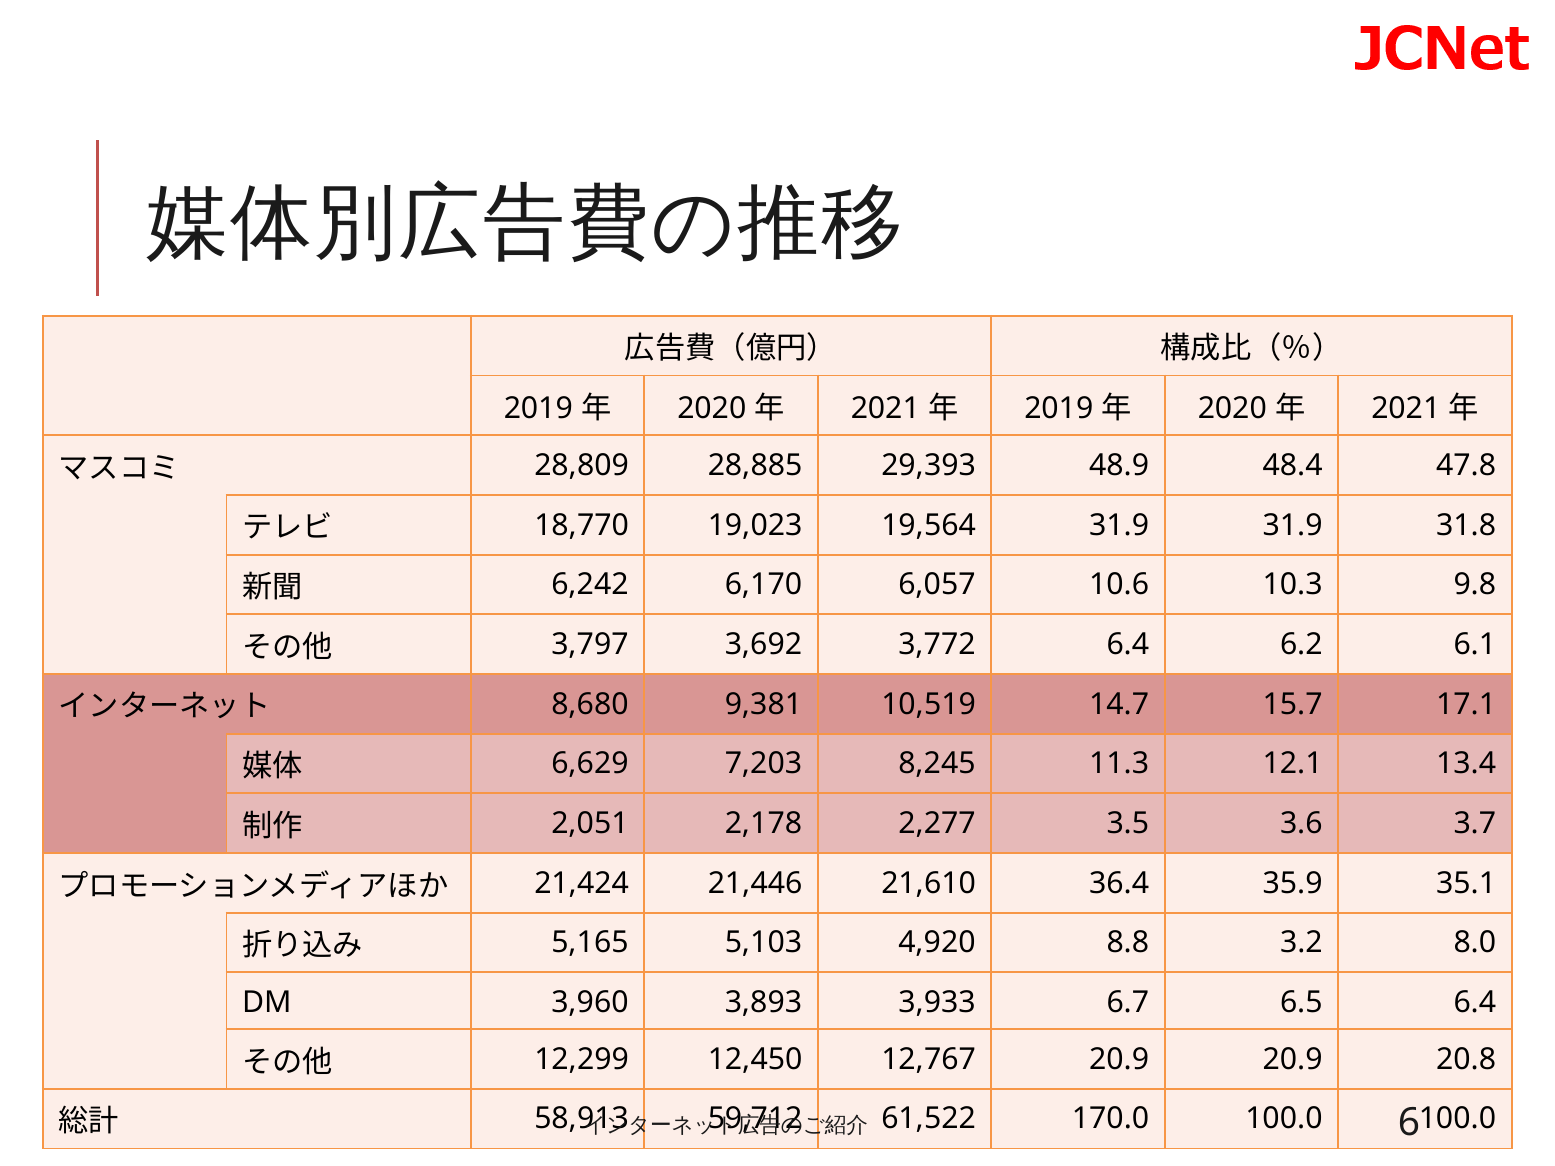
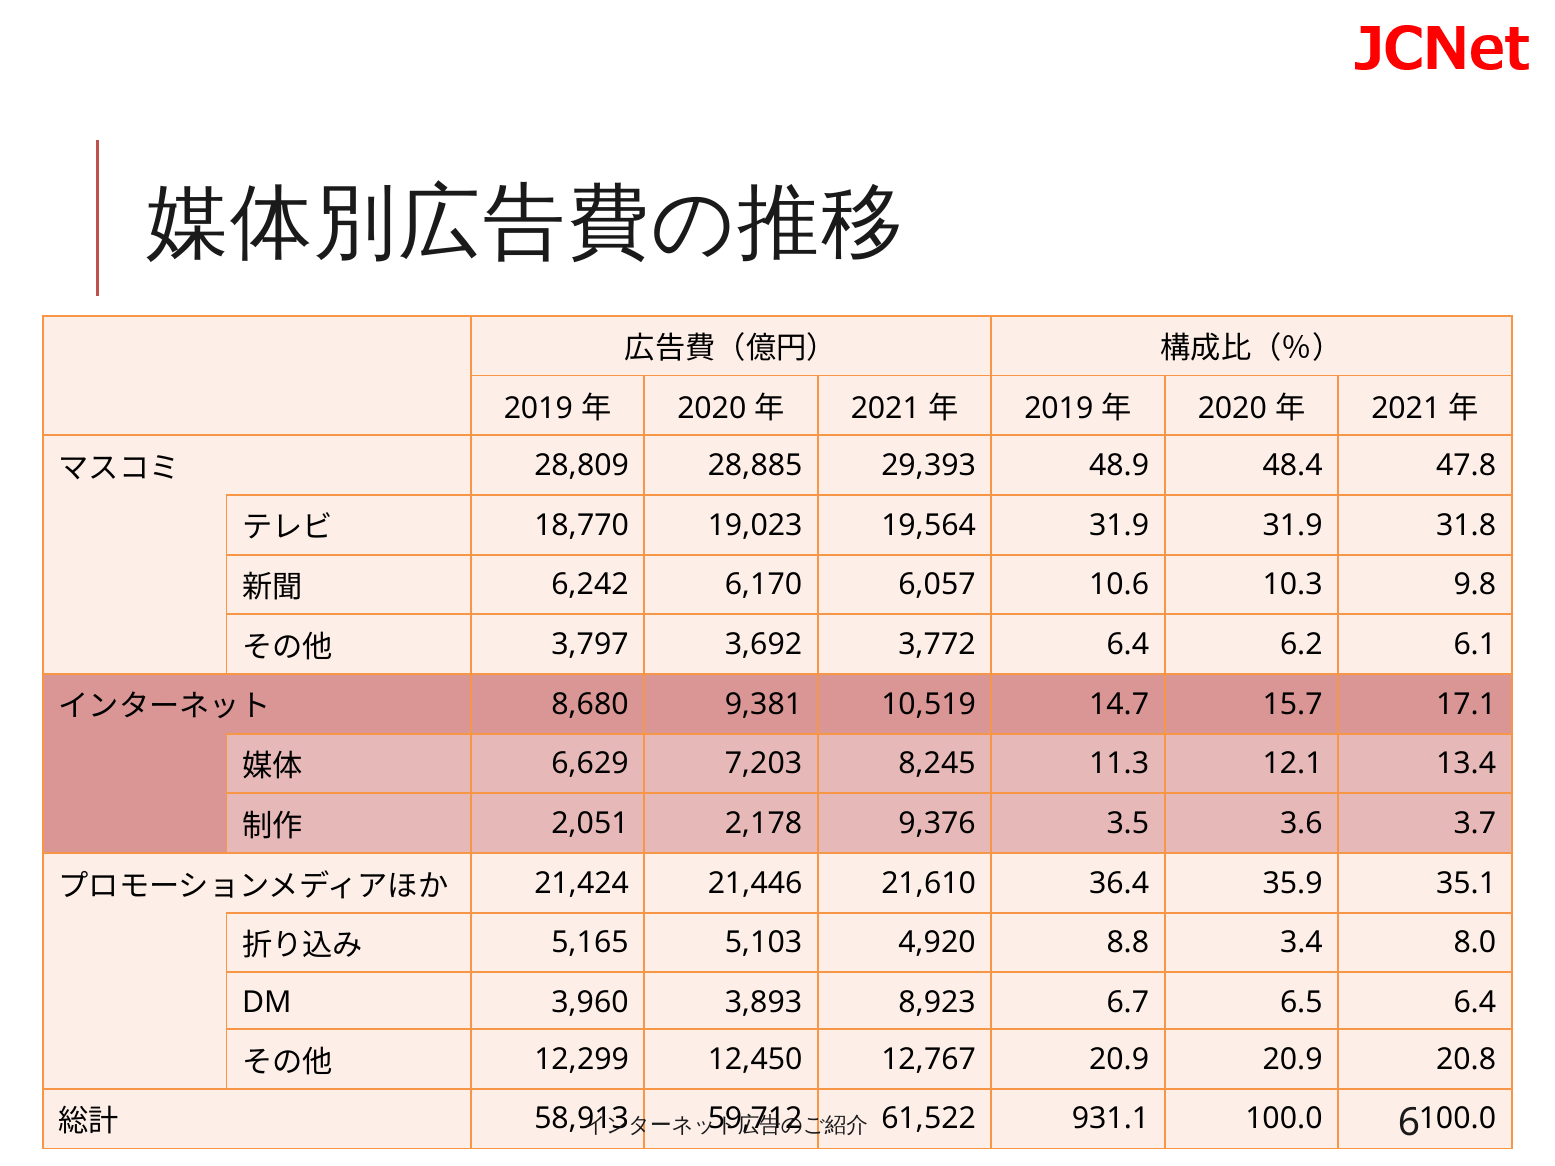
2,277: 2,277 -> 9,376
3.2: 3.2 -> 3.4
3,933: 3,933 -> 8,923
170.0: 170.0 -> 931.1
